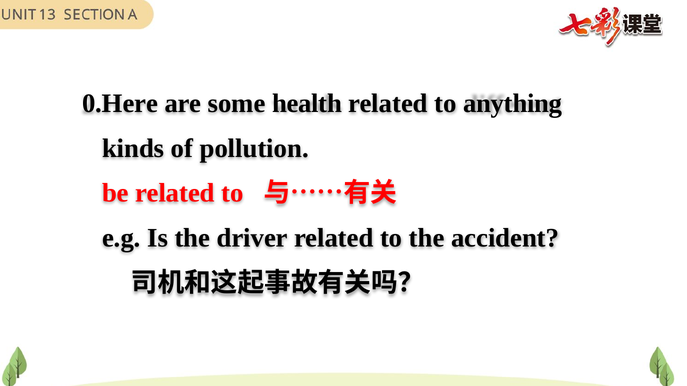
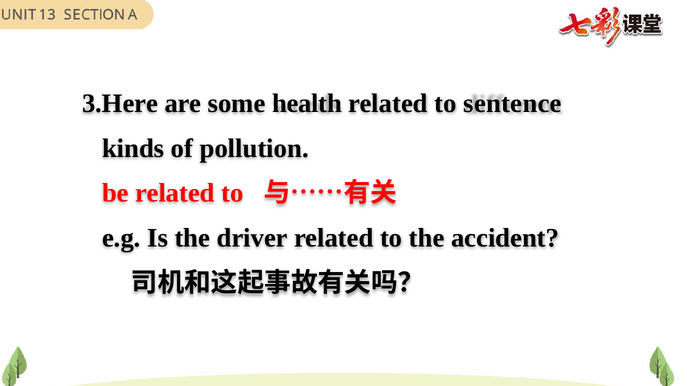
0.Here: 0.Here -> 3.Here
anything: anything -> sentence
